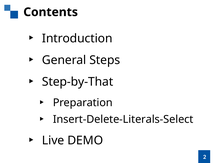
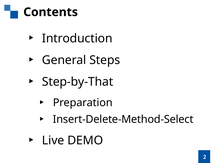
Insert-Delete-Literals-Select: Insert-Delete-Literals-Select -> Insert-Delete-Method-Select
